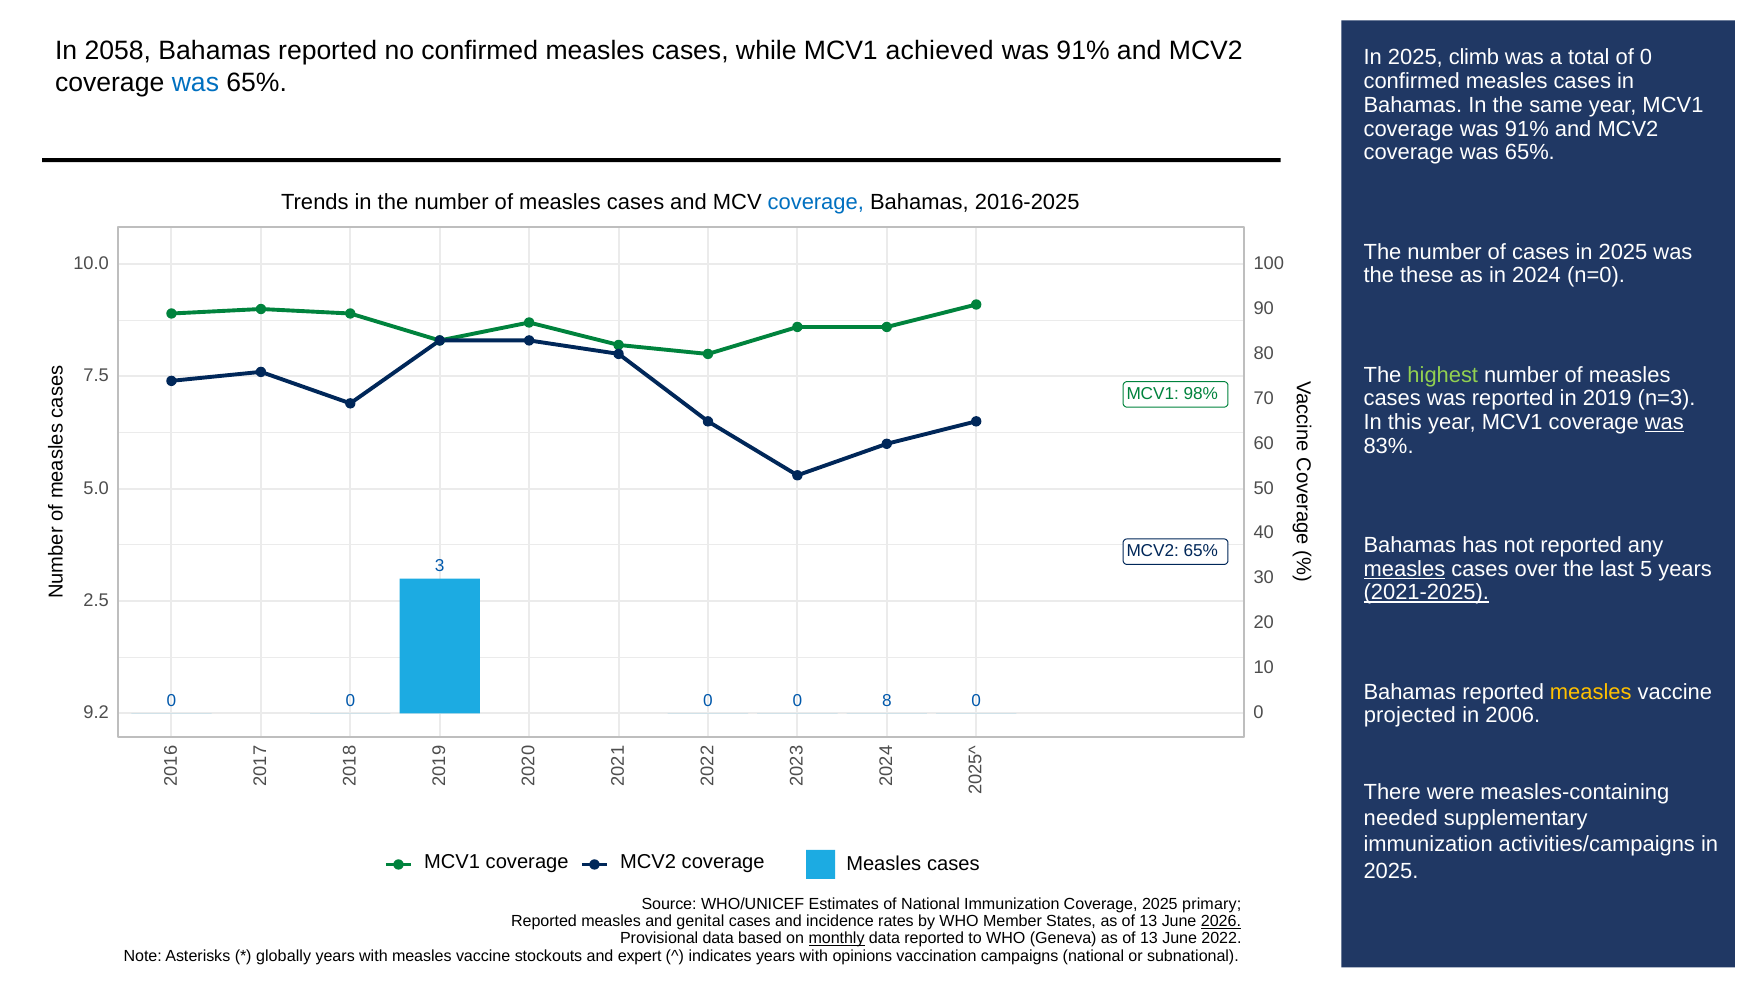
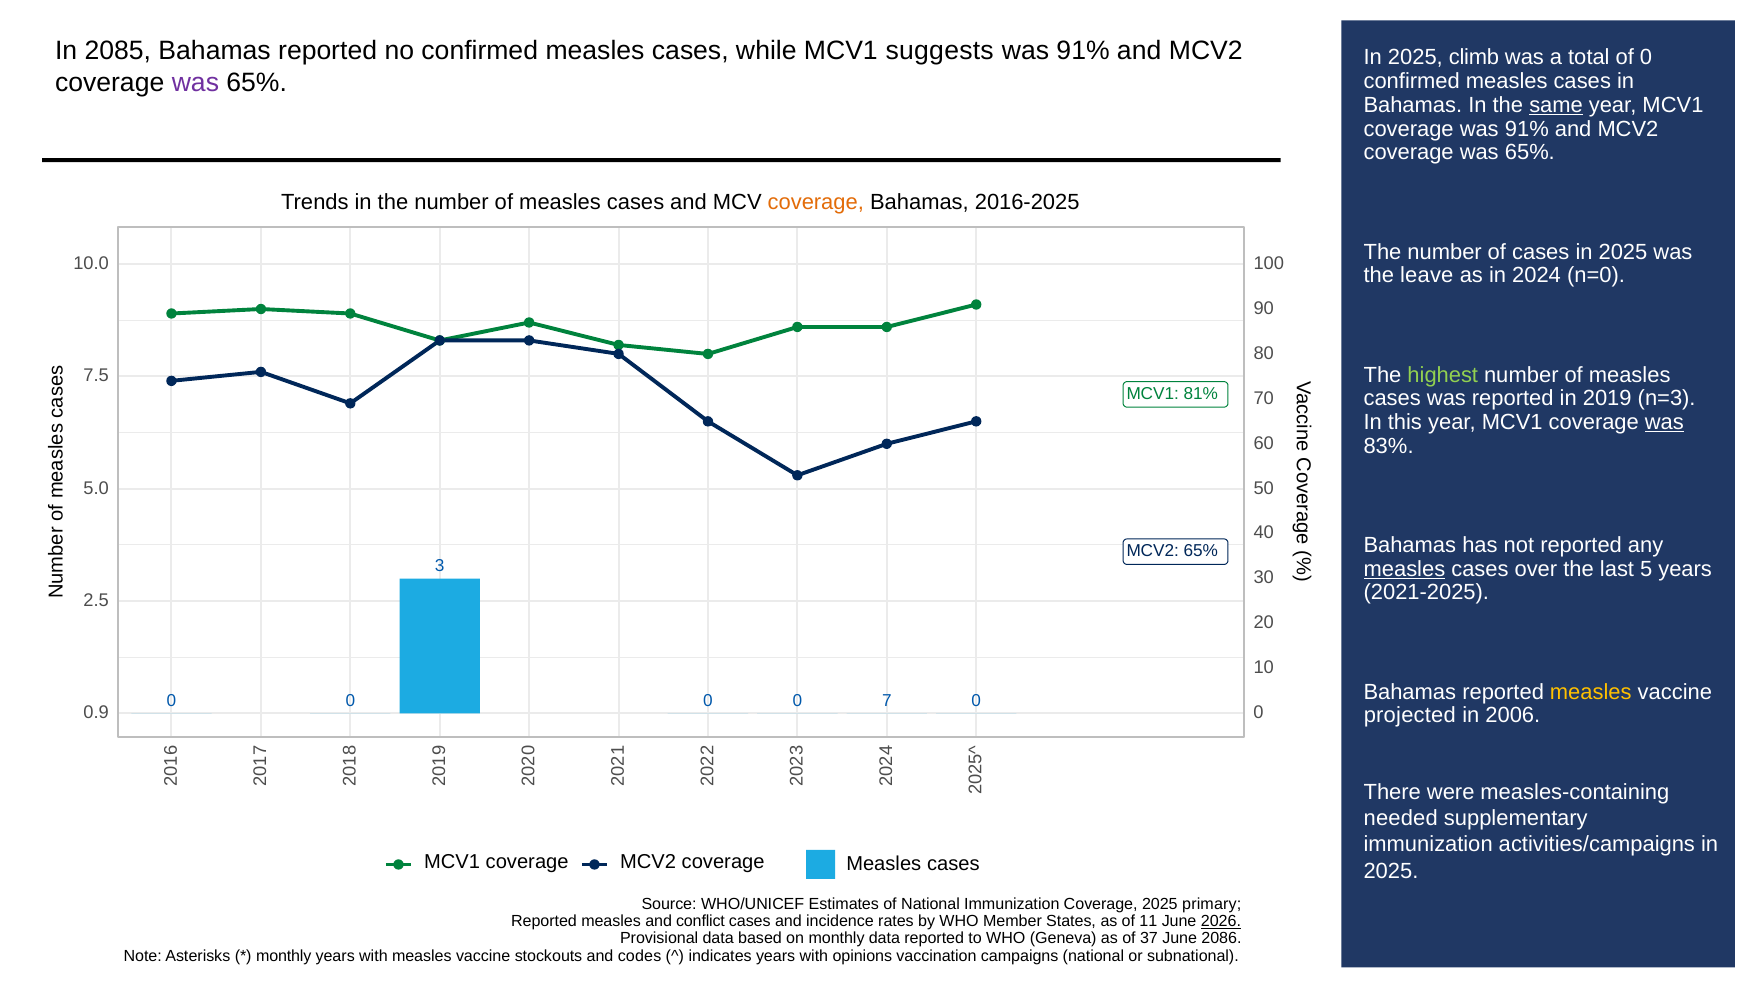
2058: 2058 -> 2085
achieved: achieved -> suggests
was at (195, 82) colour: blue -> purple
same underline: none -> present
coverage at (816, 202) colour: blue -> orange
these: these -> leave
98%: 98% -> 81%
2021-2025 underline: present -> none
0 8: 8 -> 7
9.2: 9.2 -> 0.9
genital: genital -> conflict
States as of 13: 13 -> 11
monthly at (837, 939) underline: present -> none
Geneva as of 13: 13 -> 37
2022: 2022 -> 2086
globally at (284, 956): globally -> monthly
expert: expert -> codes
